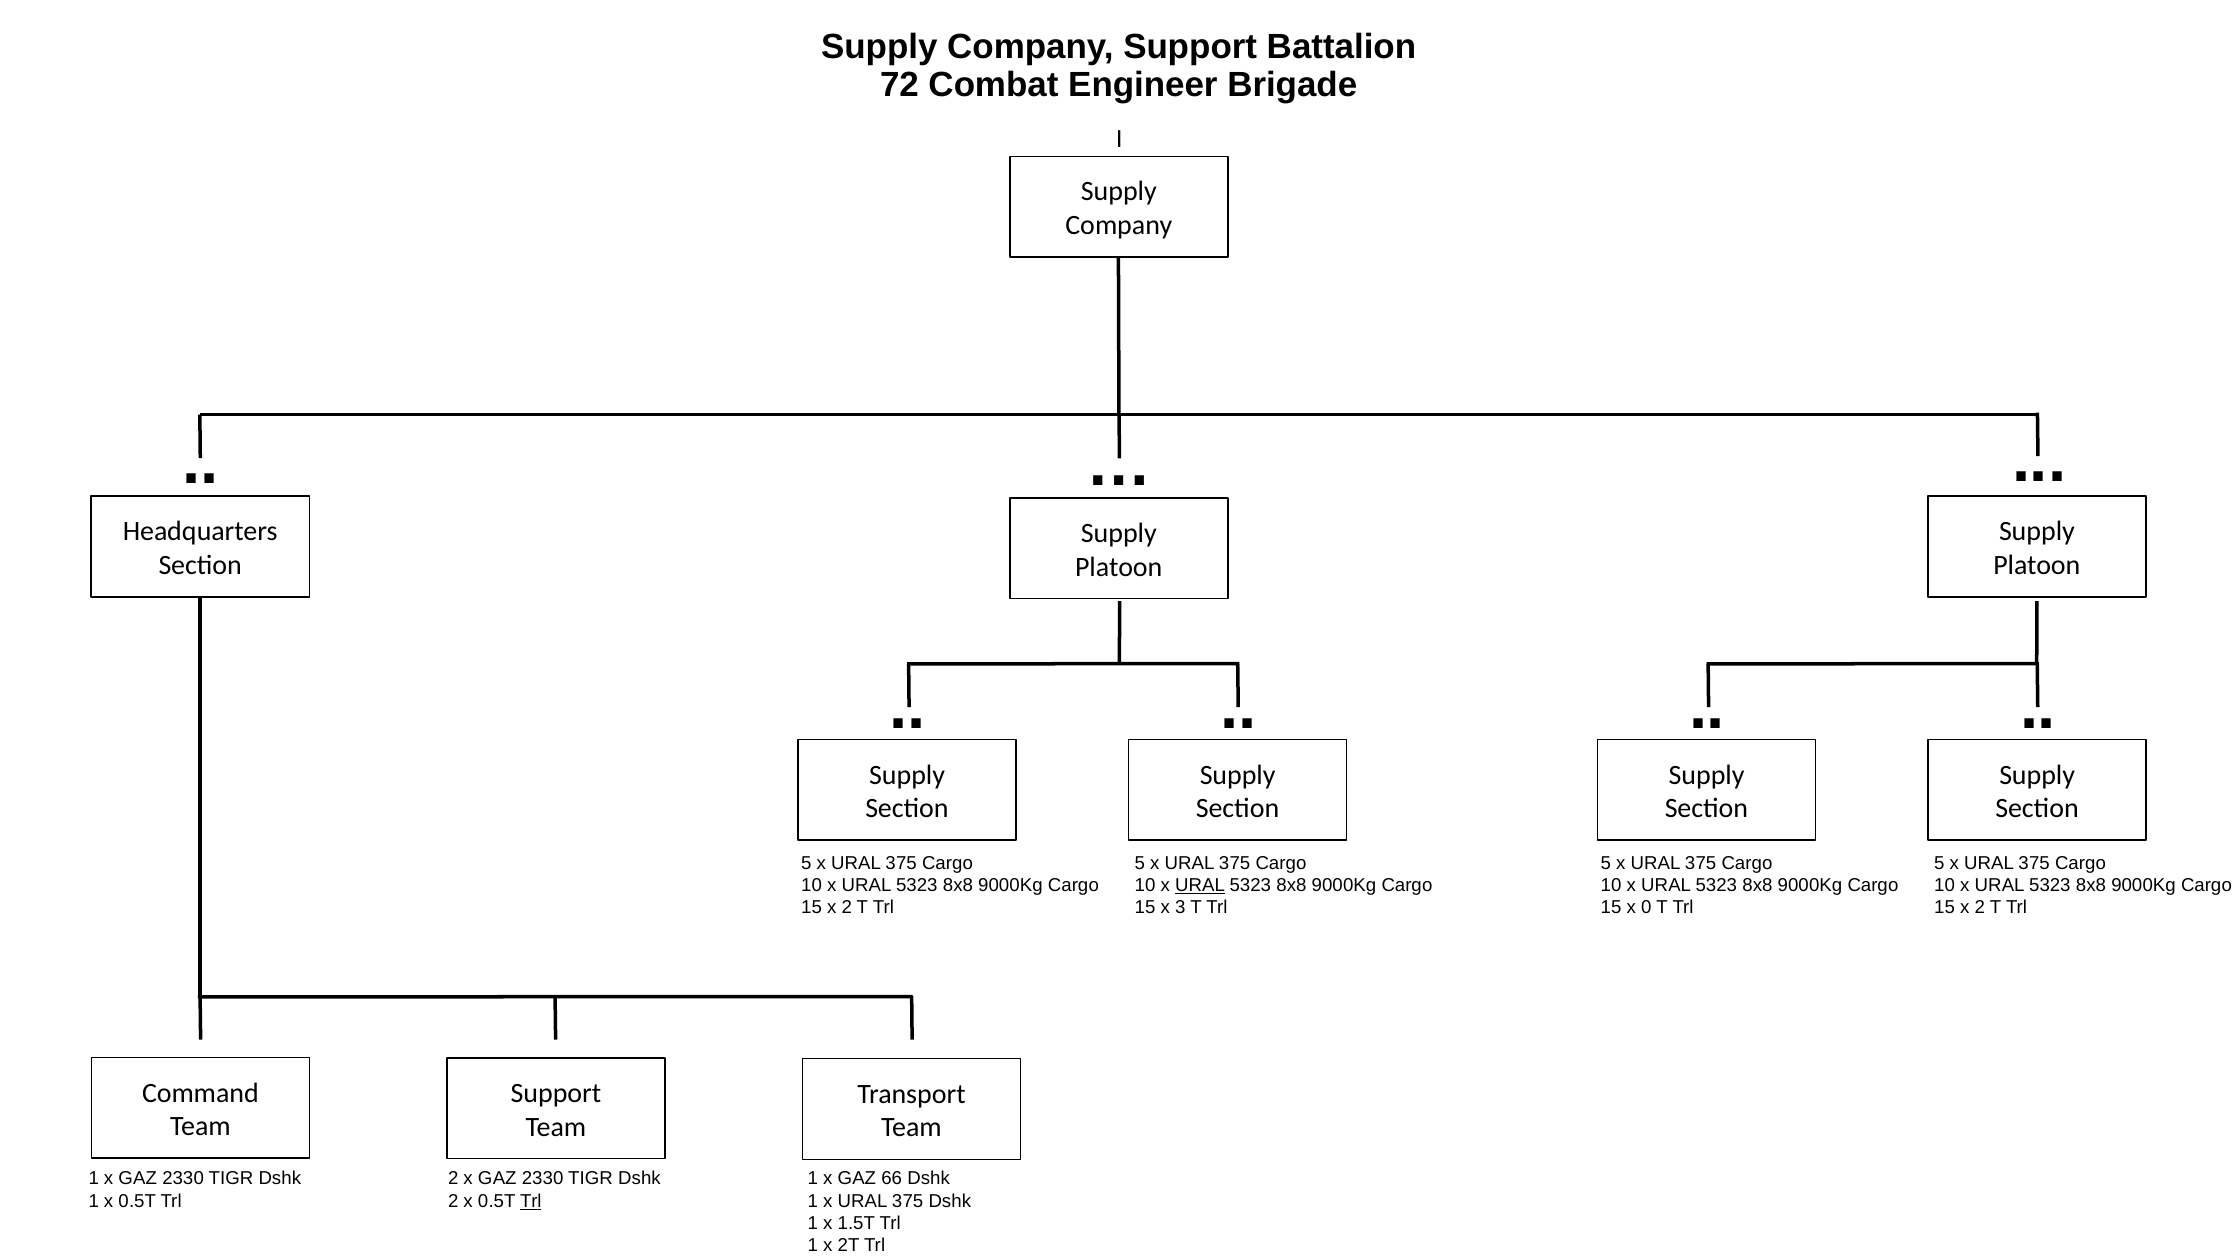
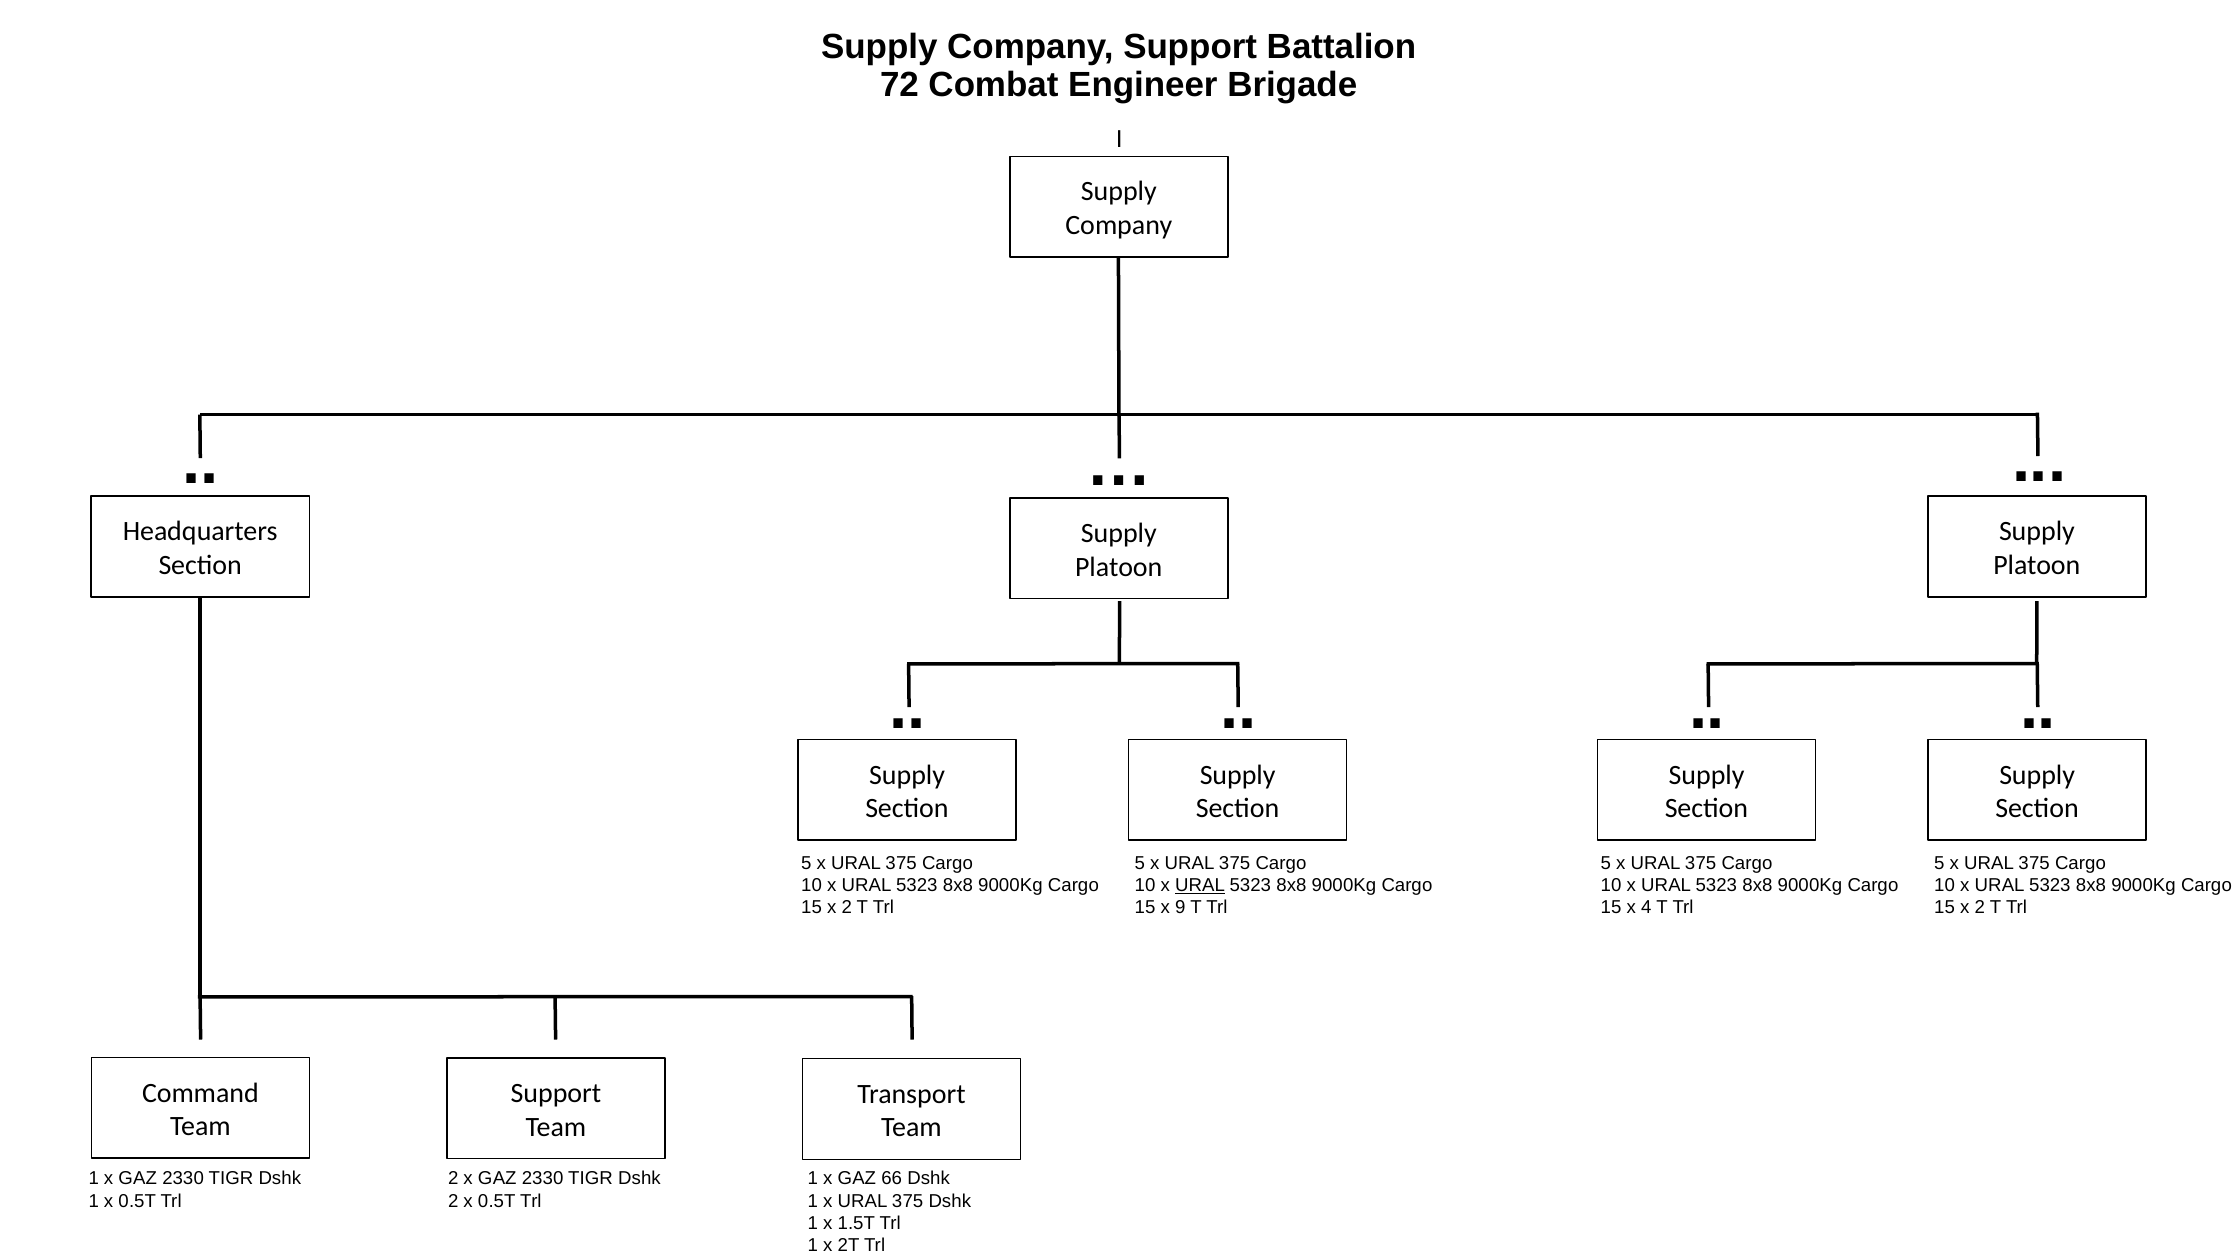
3: 3 -> 9
0: 0 -> 4
Trl at (531, 1201) underline: present -> none
